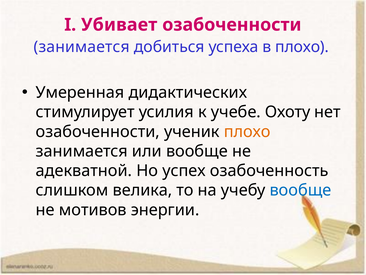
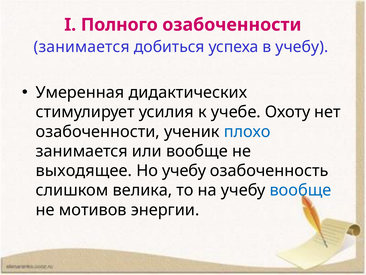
Убивает: Убивает -> Полного
в плохо: плохо -> учебу
плохо at (247, 131) colour: orange -> blue
адекватной: адекватной -> выходящее
Но успех: успех -> учебу
